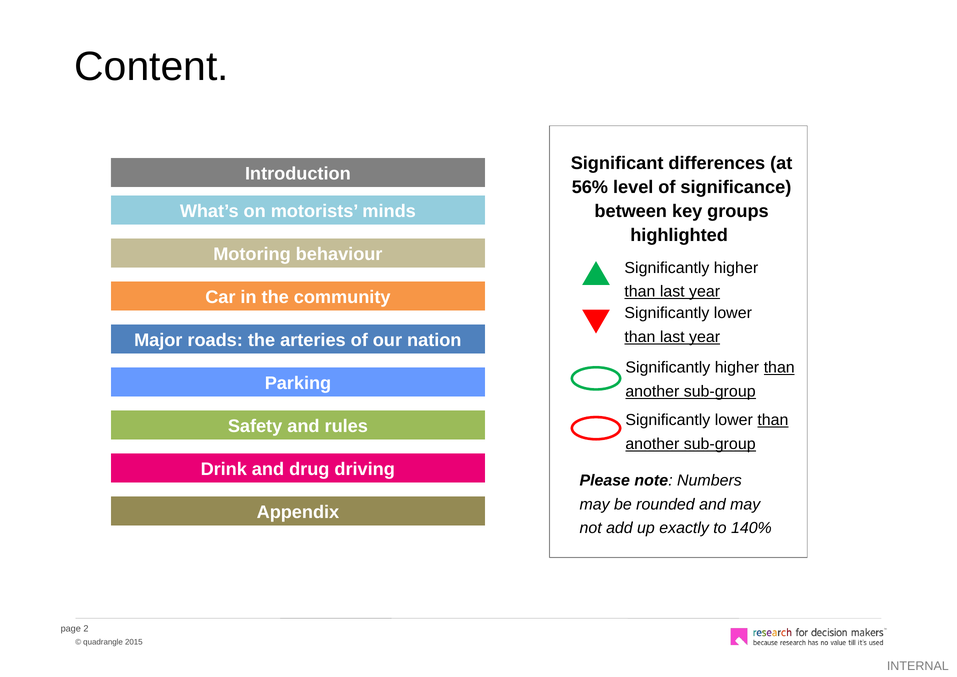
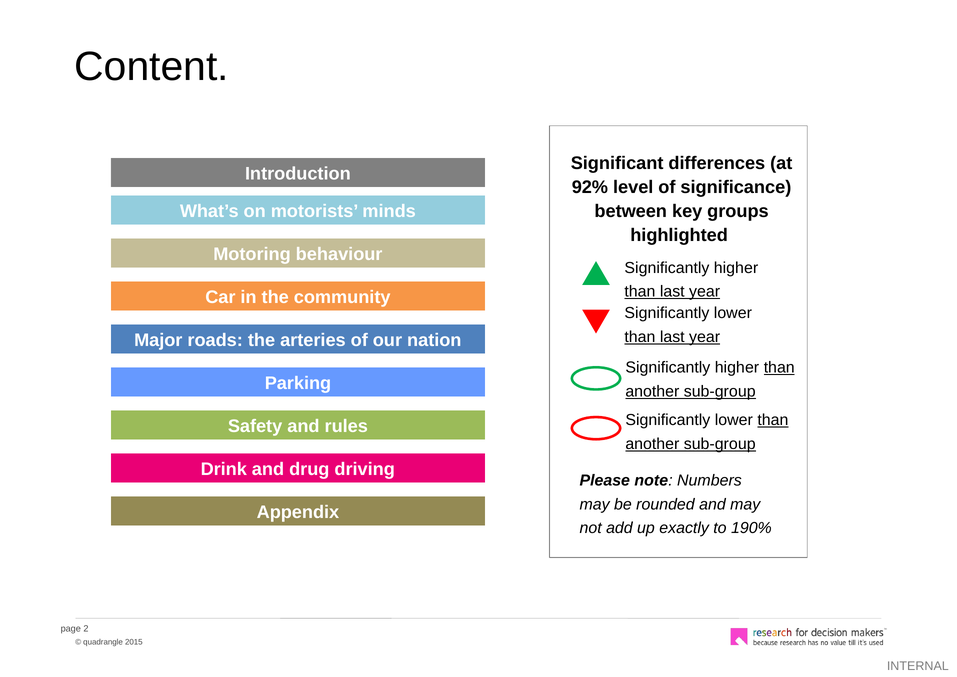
56%: 56% -> 92%
140%: 140% -> 190%
